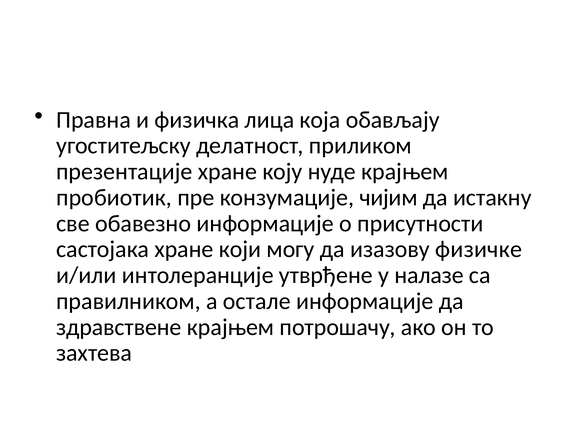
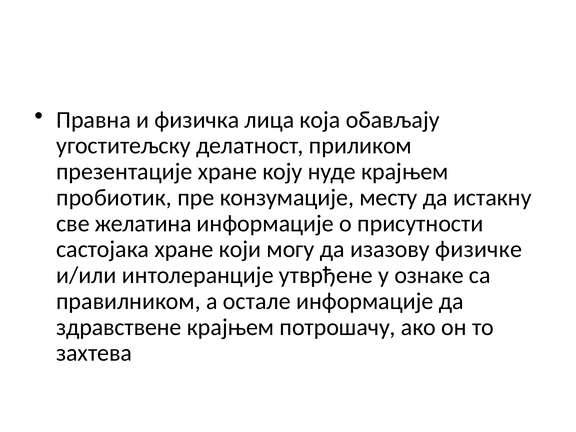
чијим: чијим -> месту
обавезно: обавезно -> жeлaтинa
налазе: налазе -> ознаке
